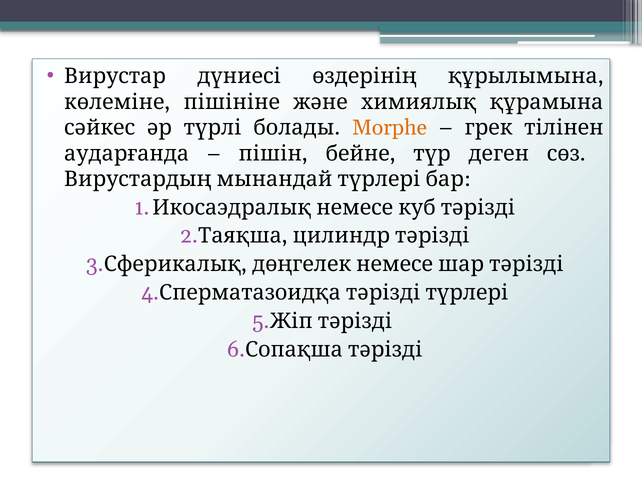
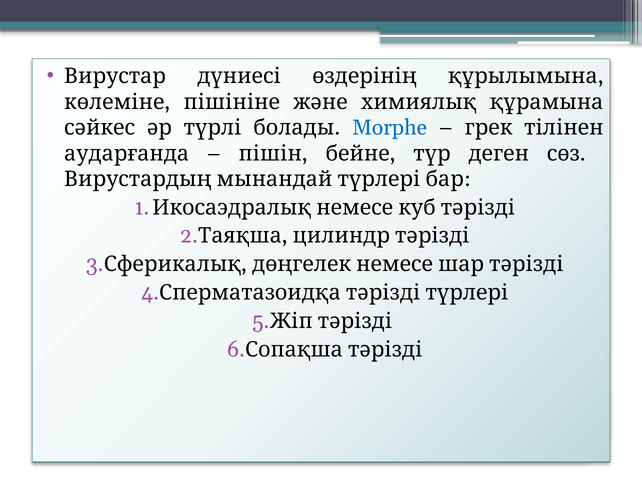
Morphe colour: orange -> blue
